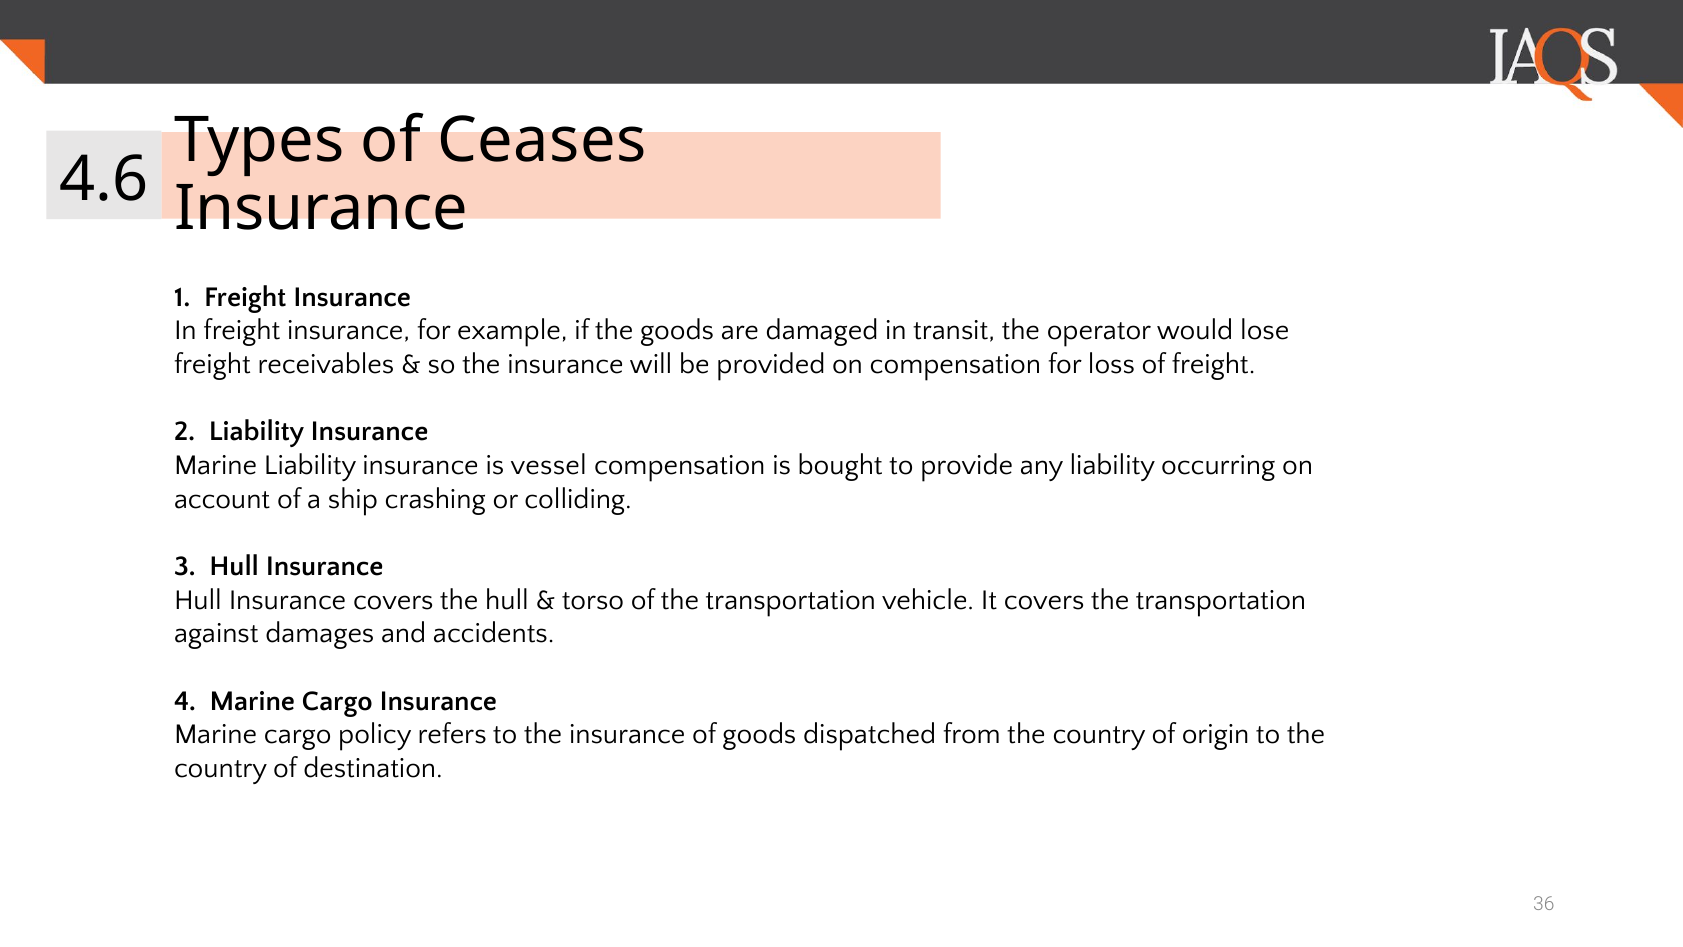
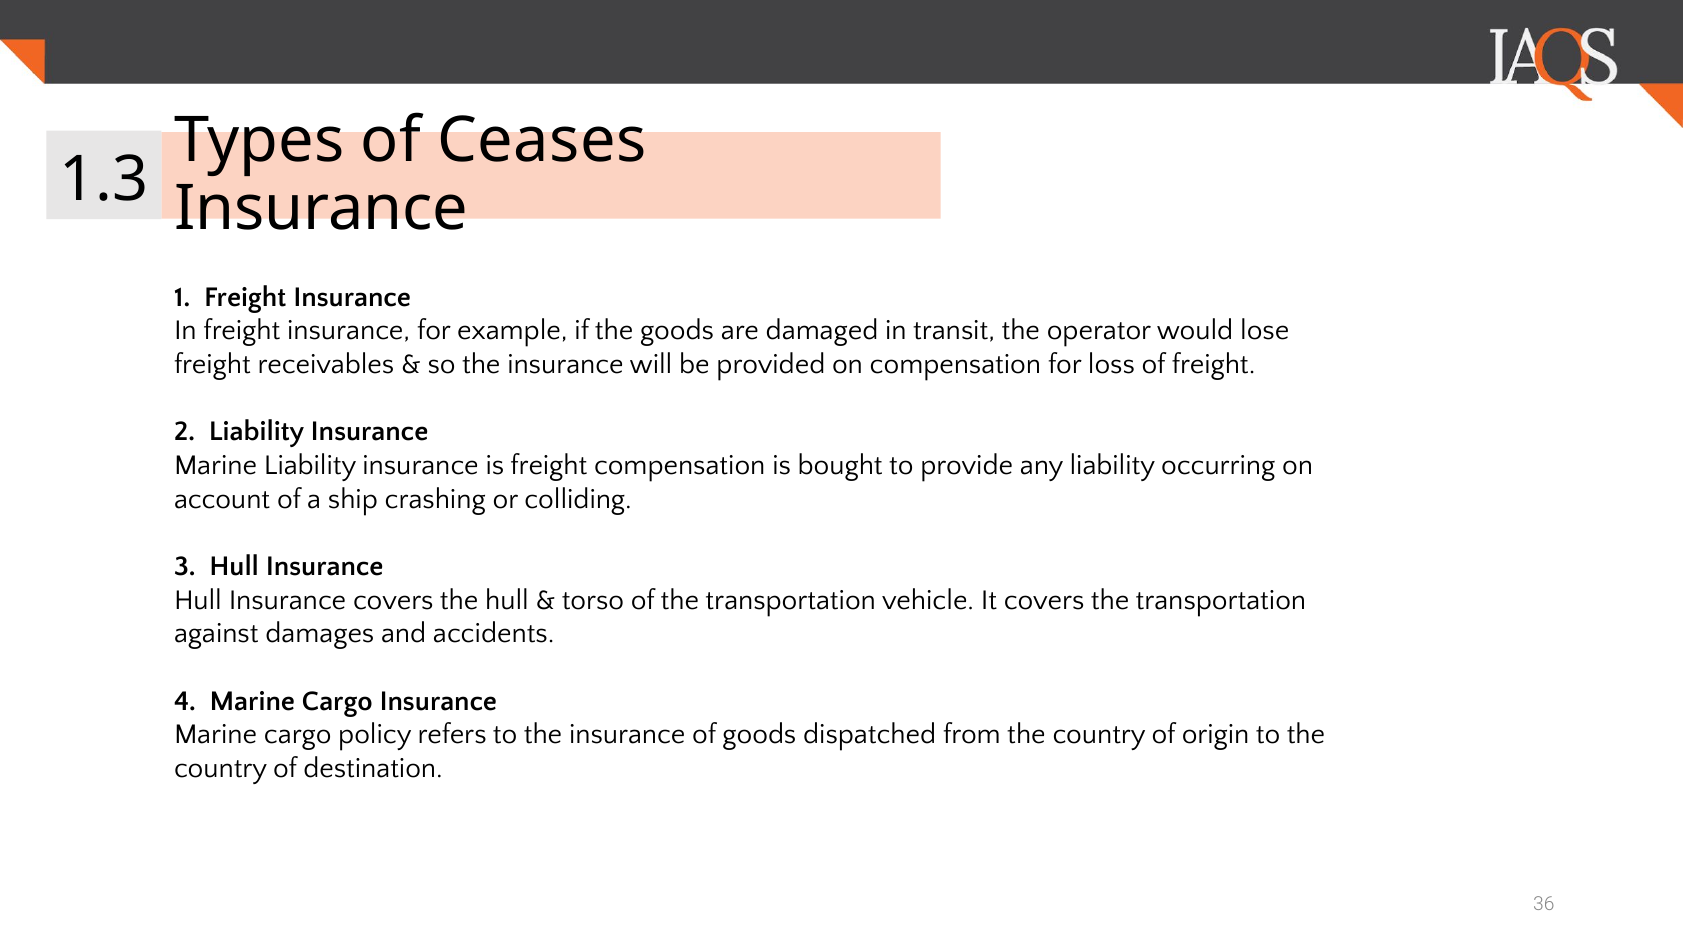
4.6: 4.6 -> 1.3
is vessel: vessel -> freight
